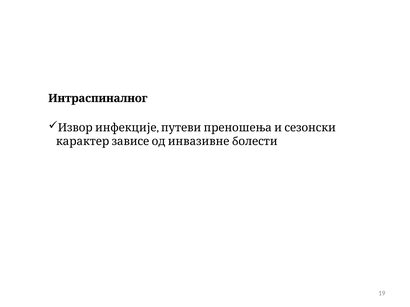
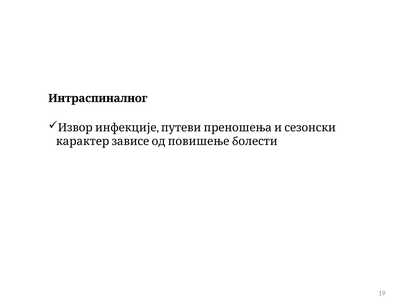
инвазивне: инвазивне -> повишење
